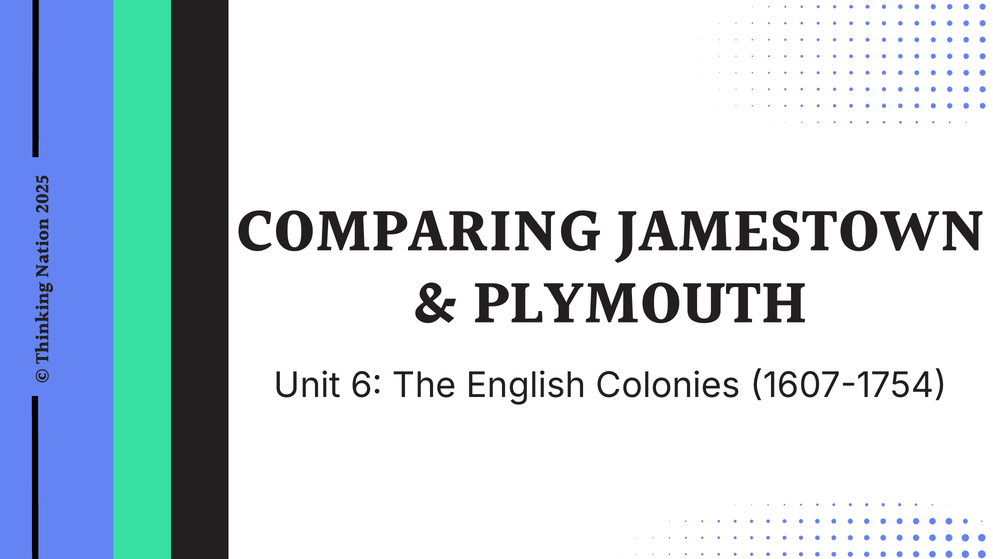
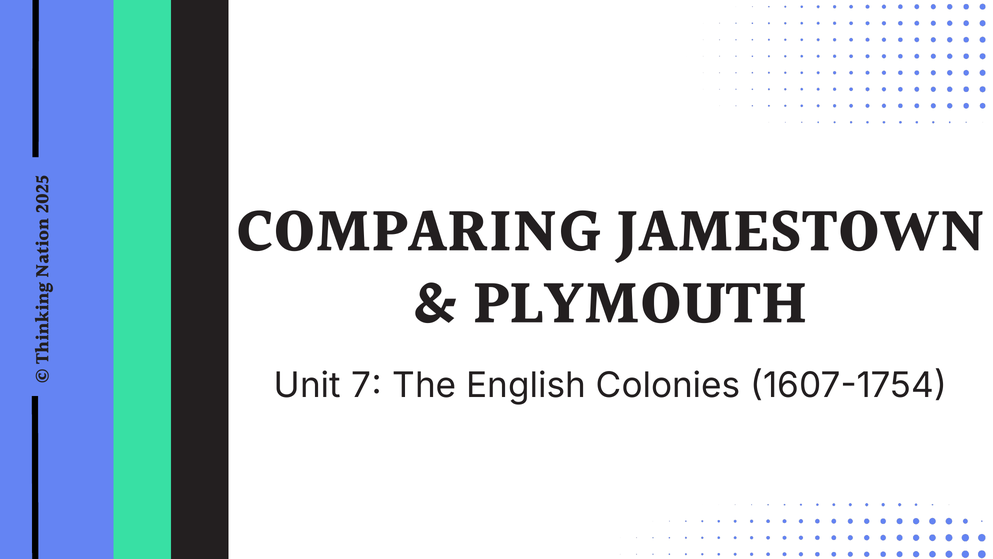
6: 6 -> 7
